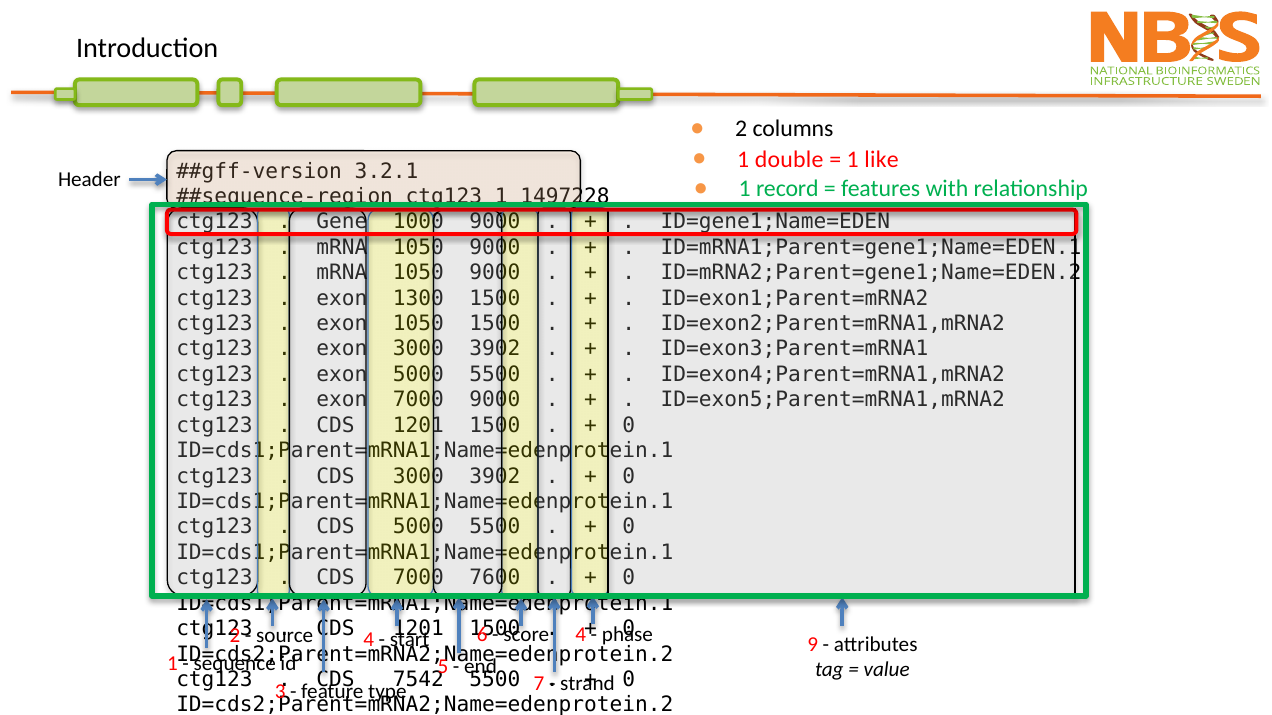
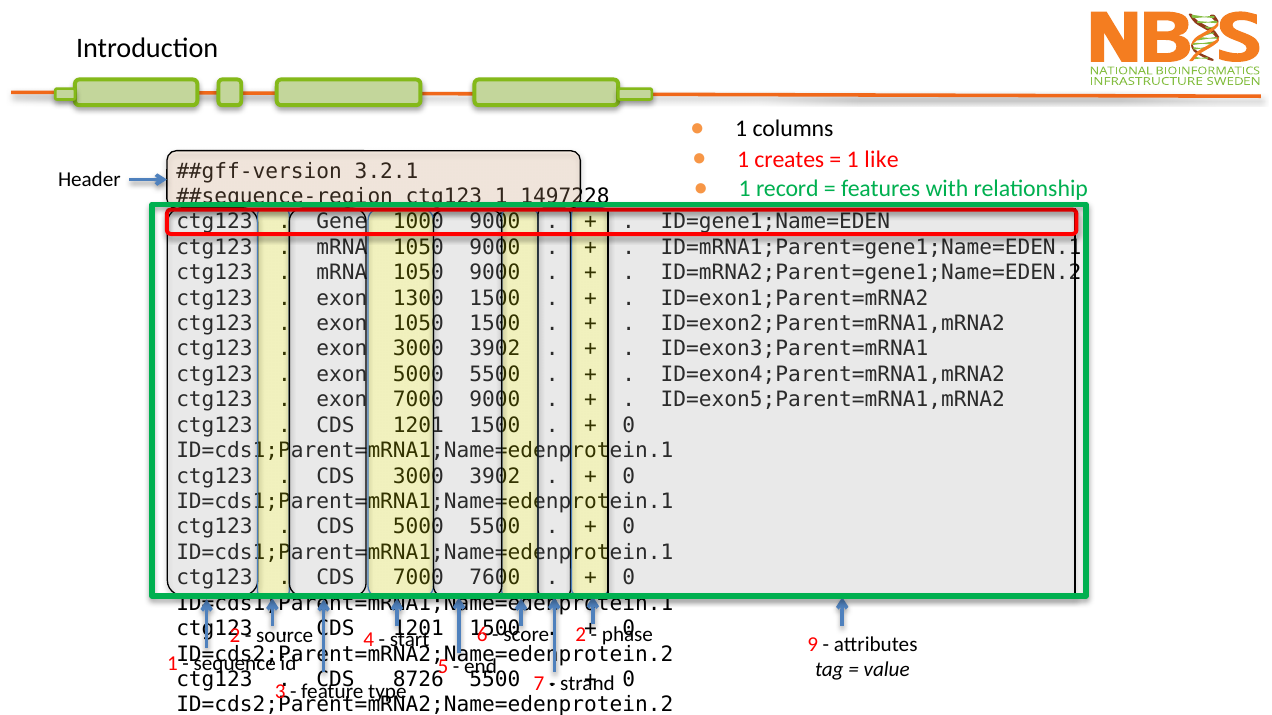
2 at (741, 129): 2 -> 1
double: double -> creates
4 at (581, 635): 4 -> 2
7542: 7542 -> 8726
